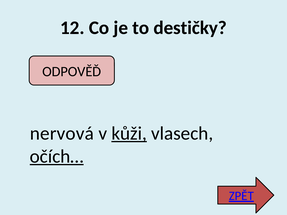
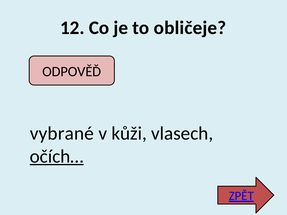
destičky: destičky -> obličeje
nervová: nervová -> vybrané
kůži underline: present -> none
